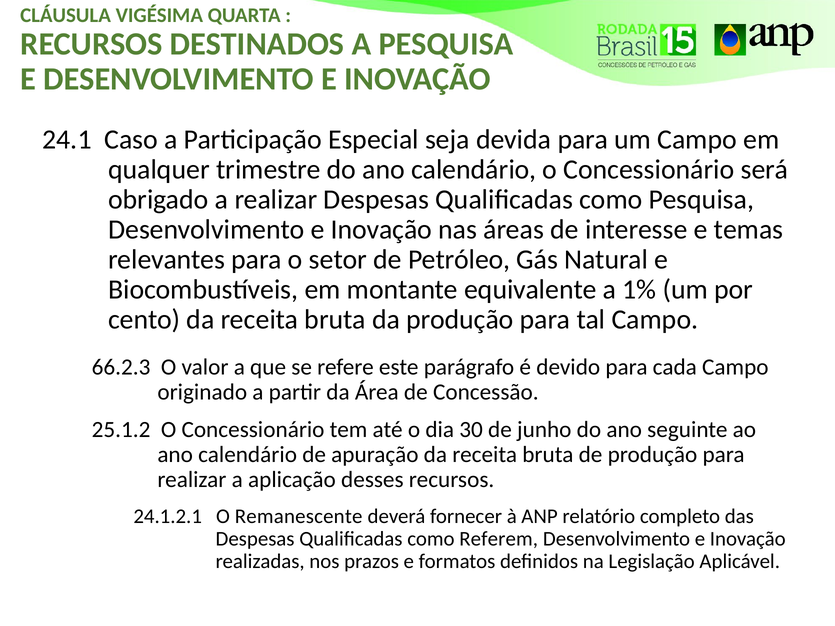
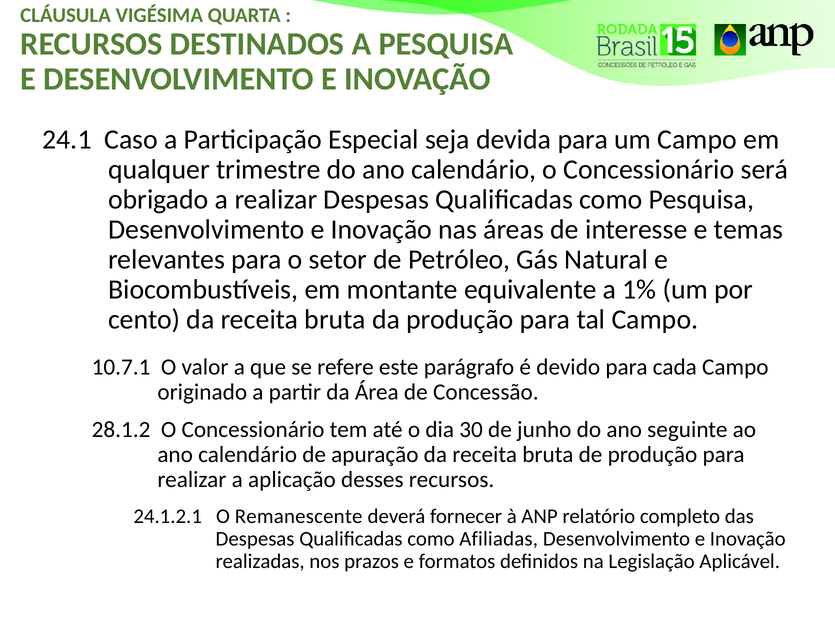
66.2.3: 66.2.3 -> 10.7.1
25.1.2: 25.1.2 -> 28.1.2
Referem: Referem -> Afiliadas
